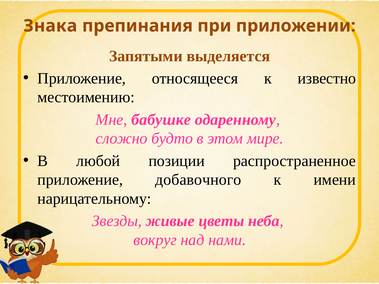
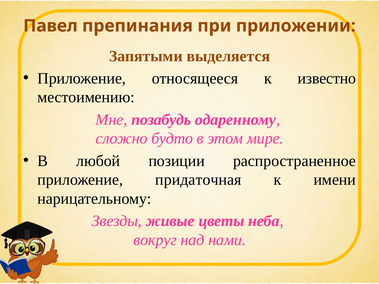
Знака: Знака -> Павел
бабушке: бабушке -> позабудь
добавочного: добавочного -> придаточная
